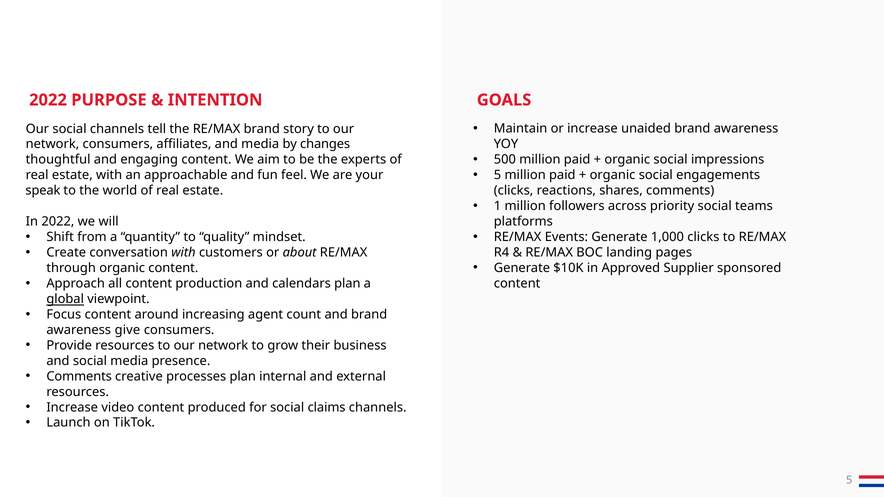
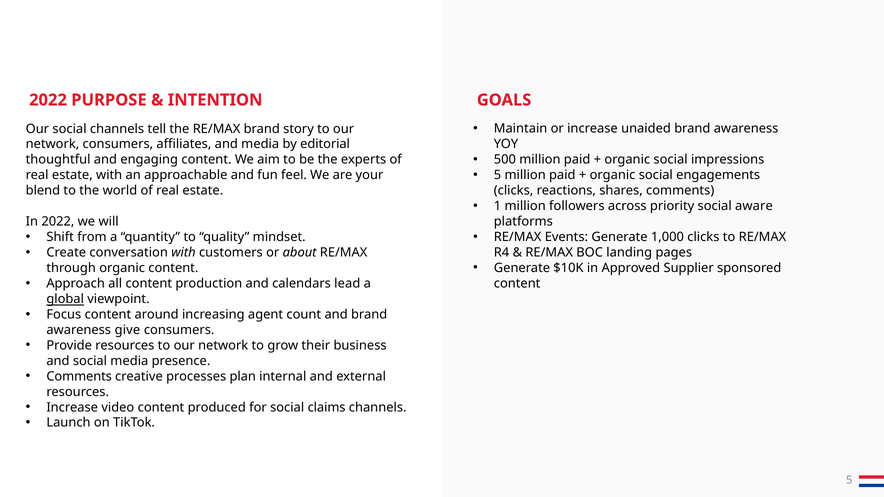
changes: changes -> editorial
speak: speak -> blend
teams: teams -> aware
calendars plan: plan -> lead
